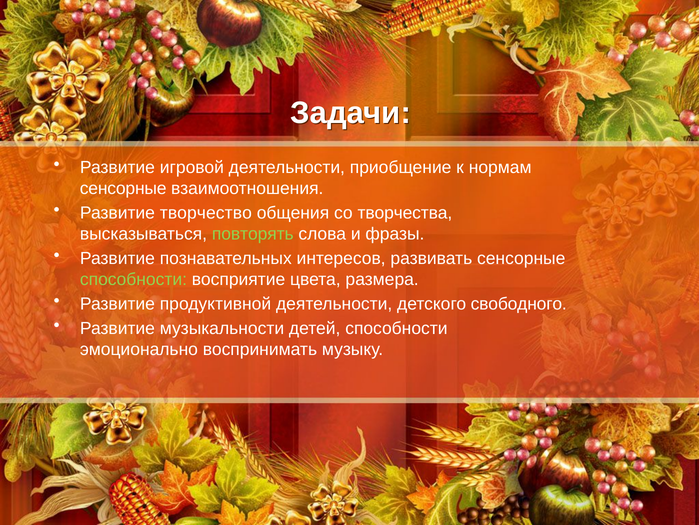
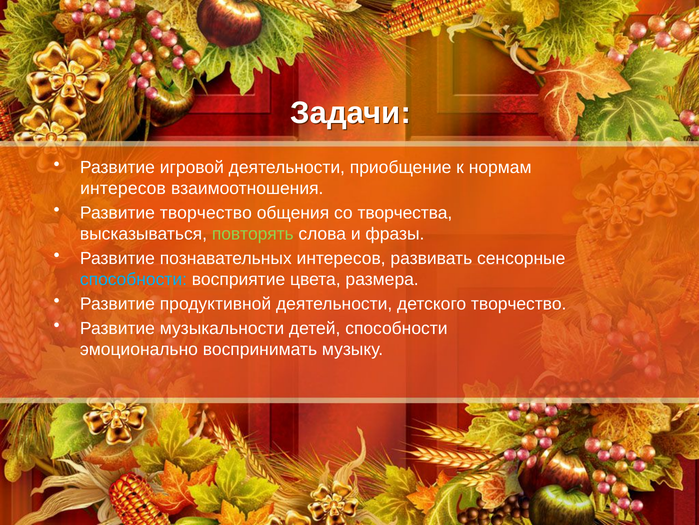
сенсорные at (123, 188): сенсорные -> интересов
способности at (134, 279) colour: light green -> light blue
детского свободного: свободного -> творчество
